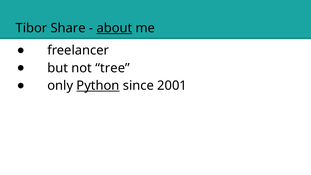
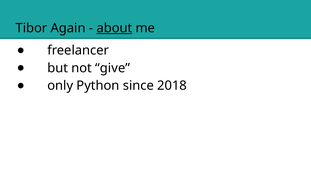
Share: Share -> Again
tree: tree -> give
Python underline: present -> none
2001: 2001 -> 2018
